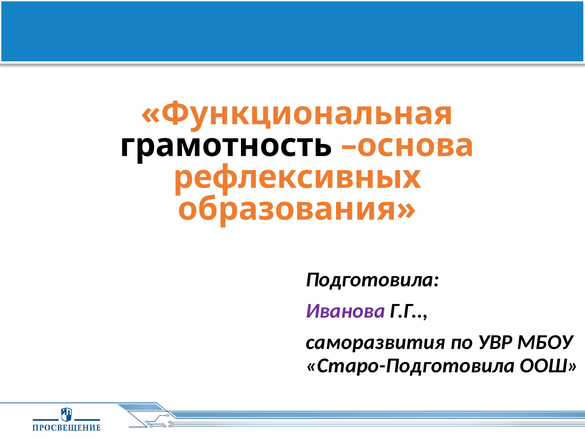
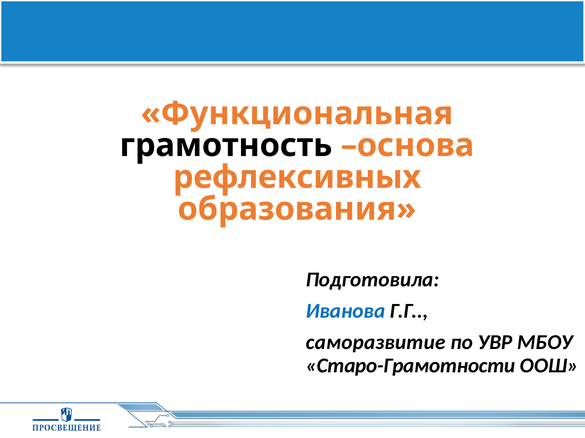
Иванова colour: purple -> blue
саморазвития: саморазвития -> саморазвитие
Старо-Подготовила: Старо-Подготовила -> Старо-Грамотности
